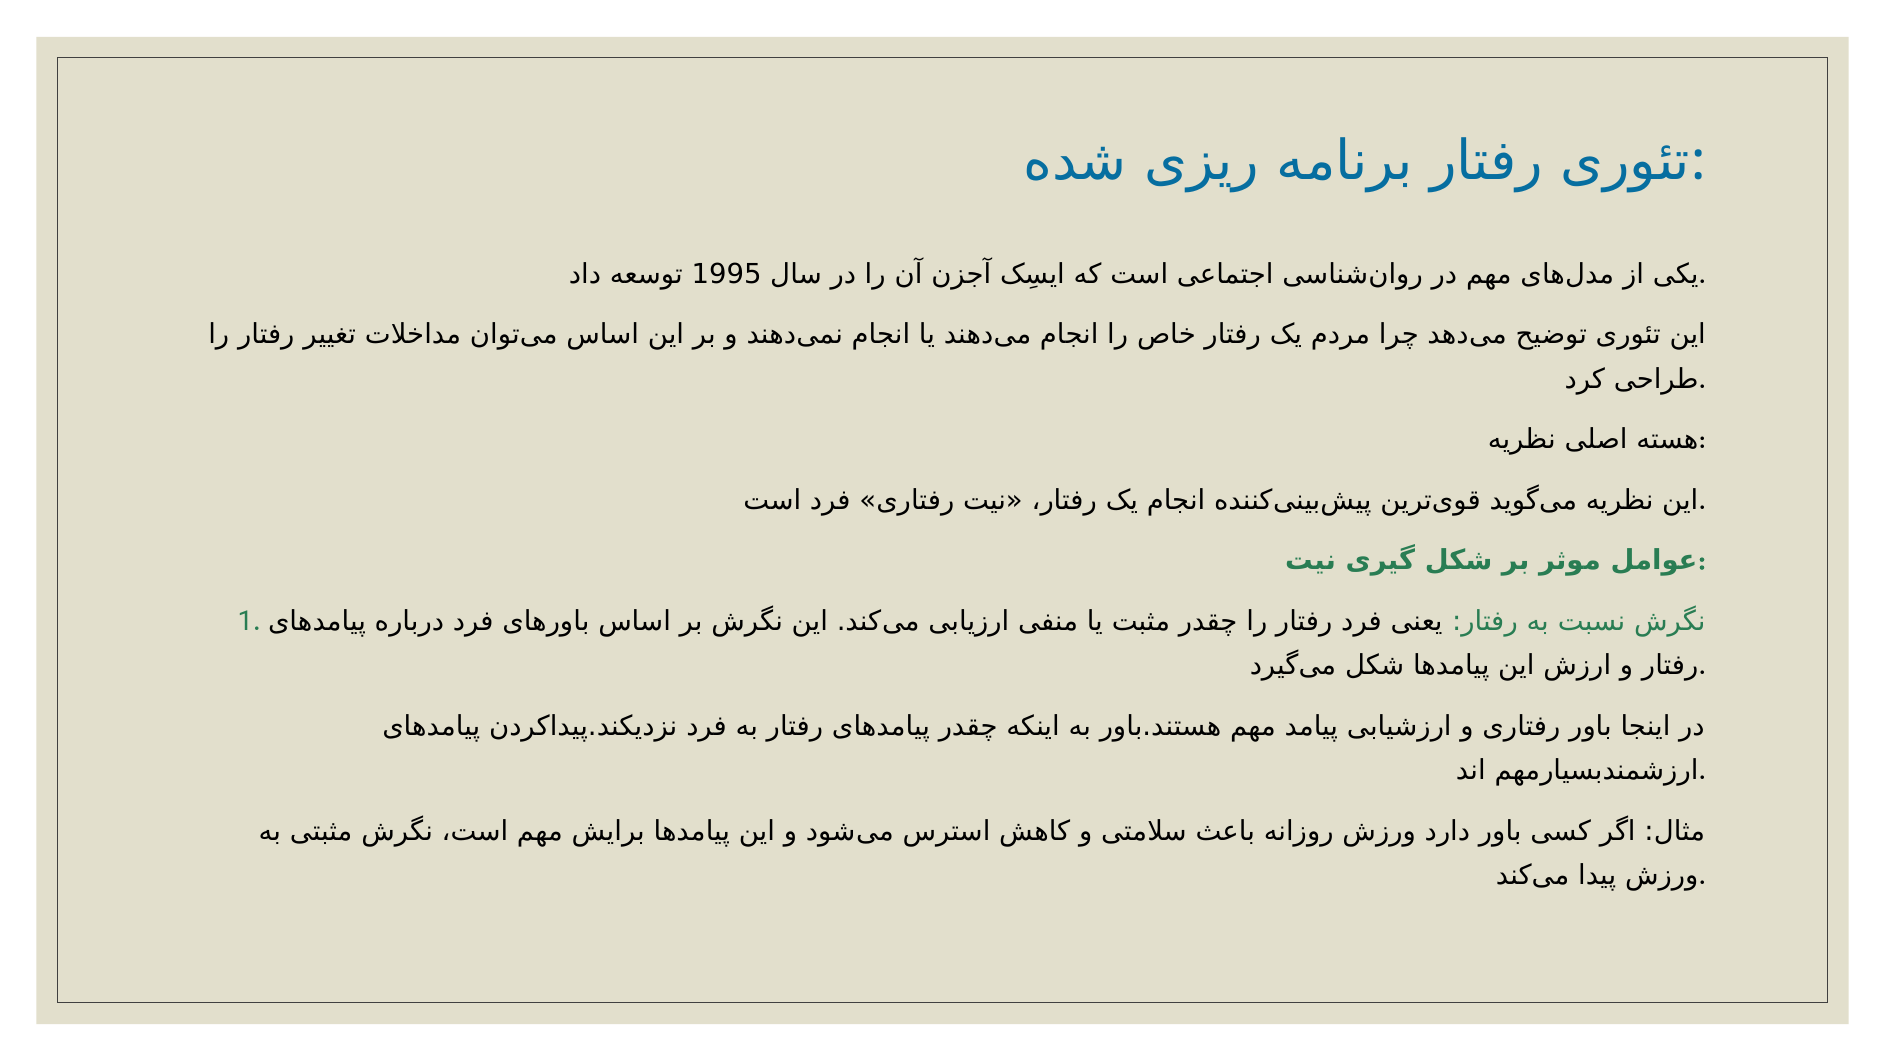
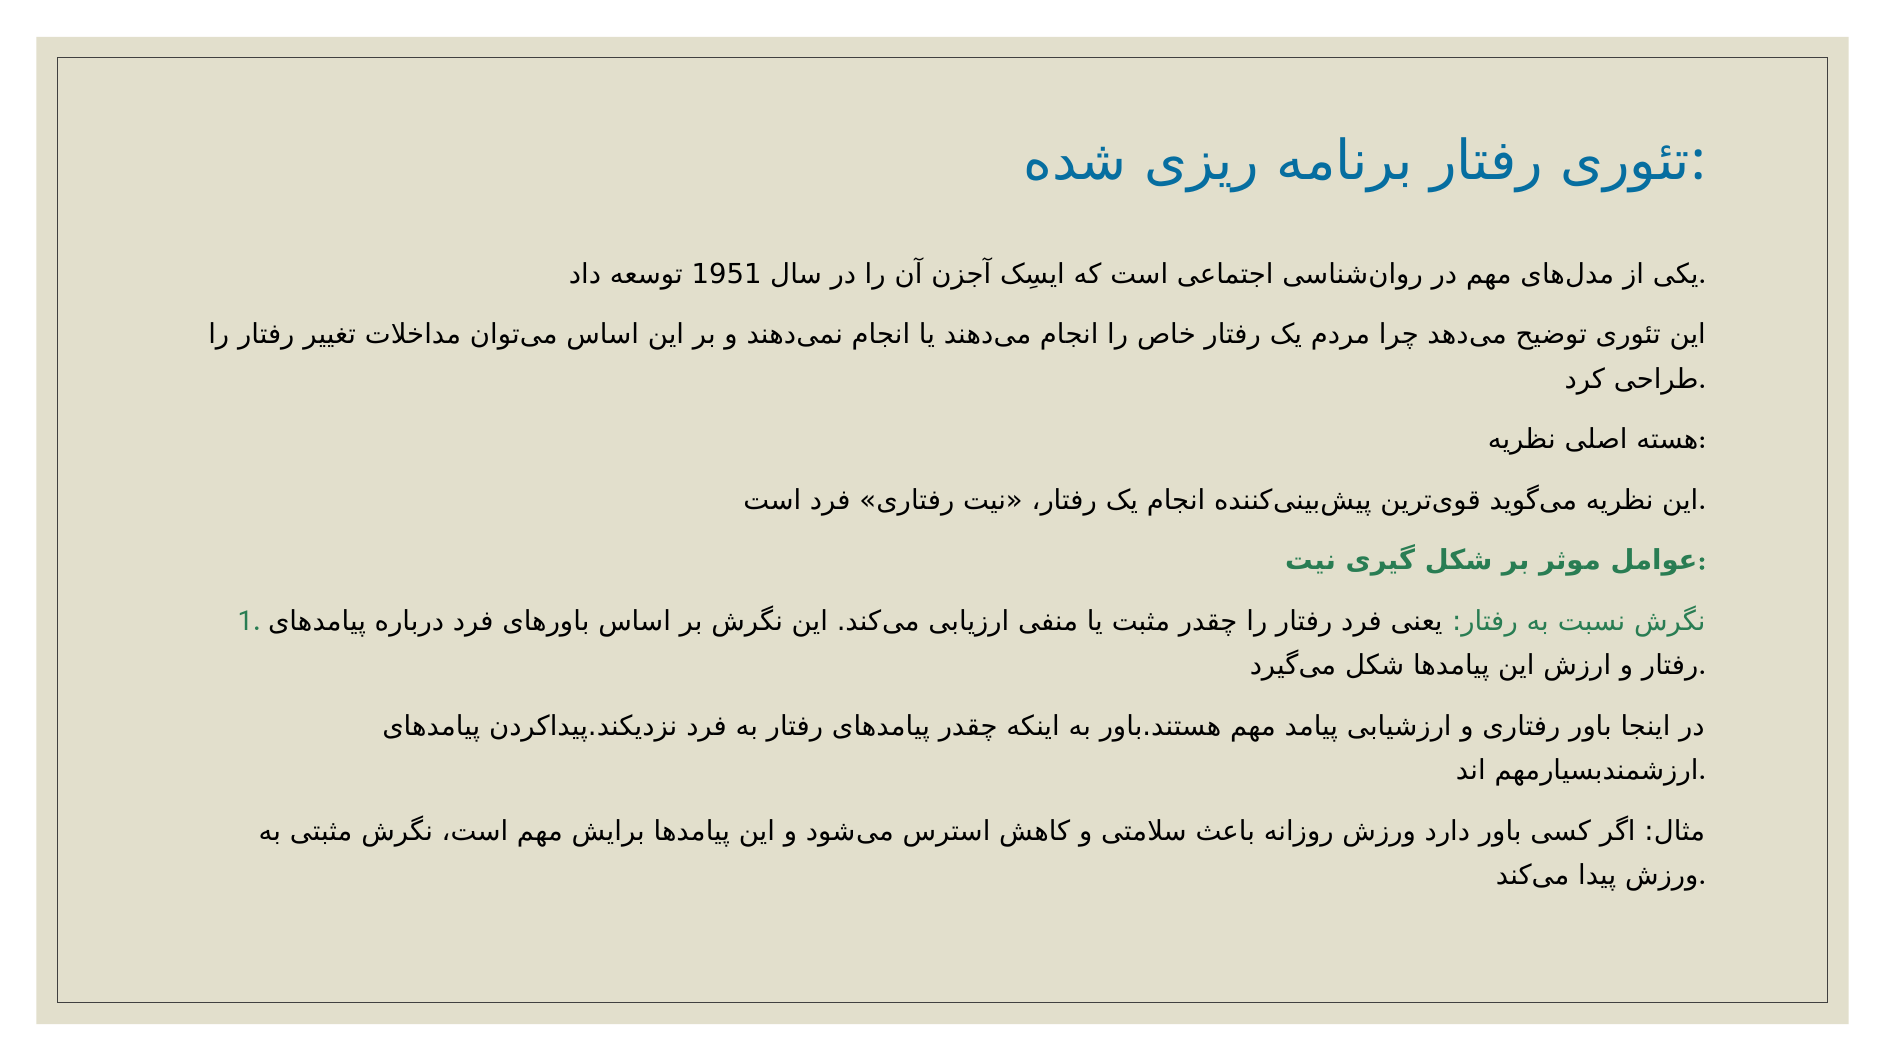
1995: 1995 -> 1951
